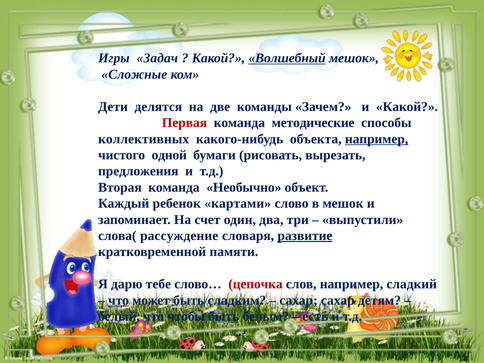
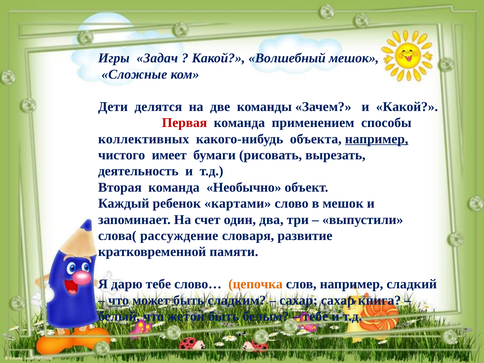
Волшебный underline: present -> none
методические: методические -> применением
одной: одной -> имеет
предложения: предложения -> деятельность
развитие underline: present -> none
цепочка colour: red -> orange
детям: детям -> книга
чтобы: чтобы -> жетон
есть at (315, 316): есть -> тебе
